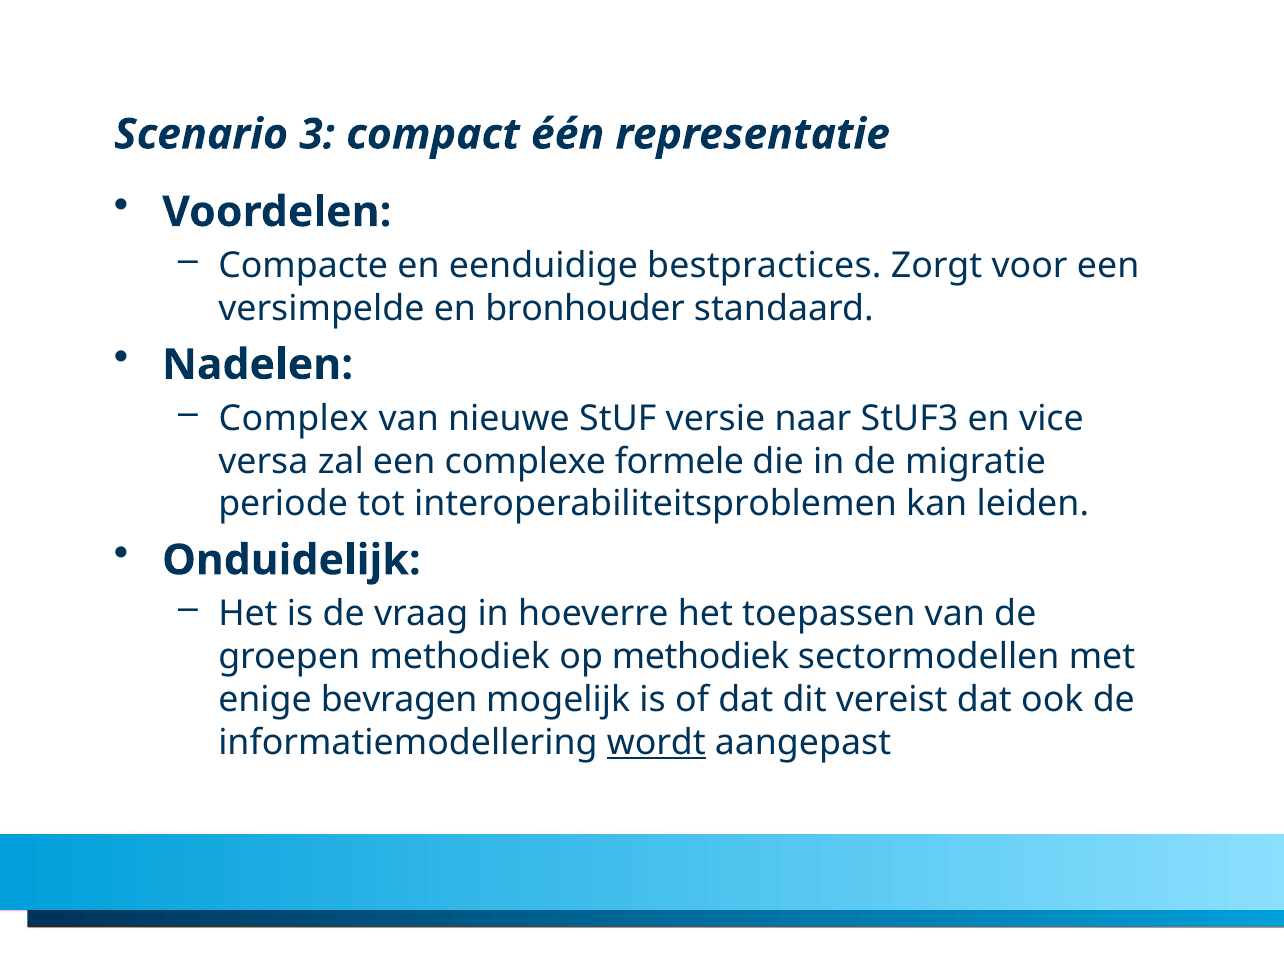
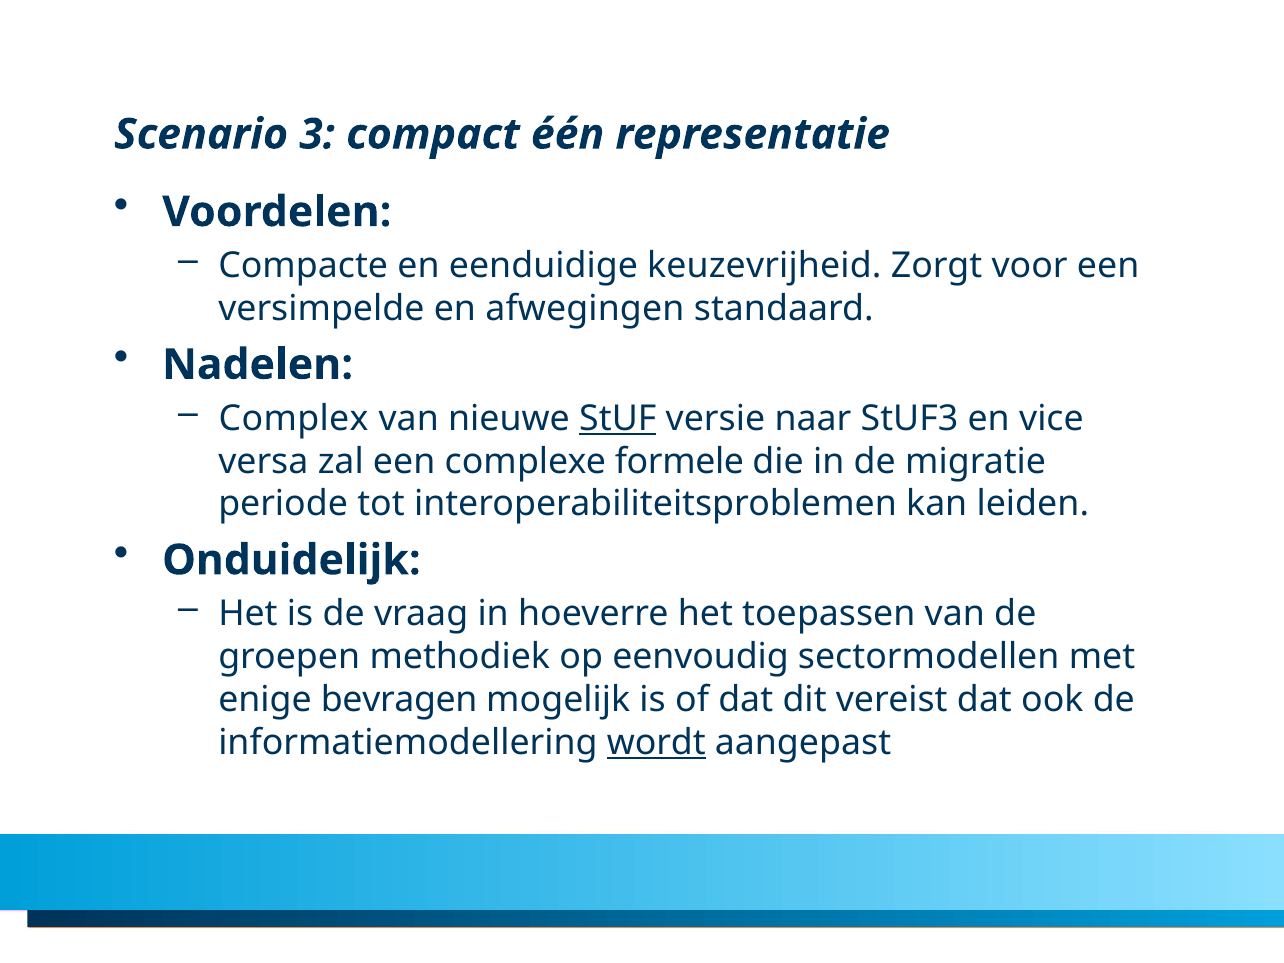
bestpractices: bestpractices -> keuzevrijheid
bronhouder: bronhouder -> afwegingen
StUF underline: none -> present
op methodiek: methodiek -> eenvoudig
